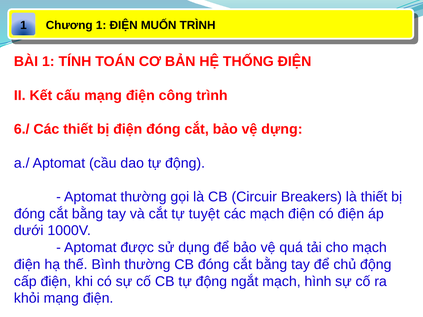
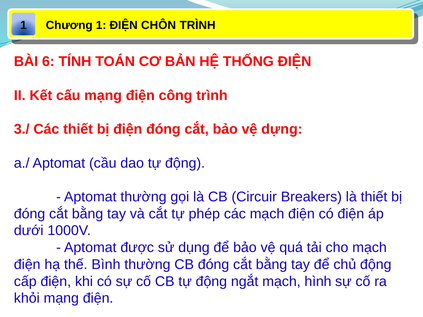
MUỐN: MUỐN -> CHÔN
BÀI 1: 1 -> 6
6./: 6./ -> 3./
tuyệt: tuyệt -> phép
